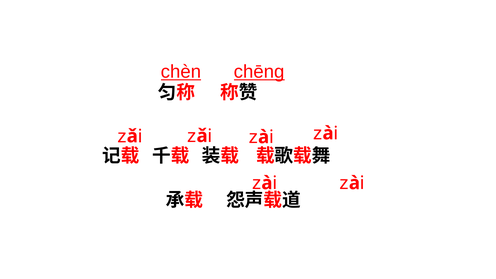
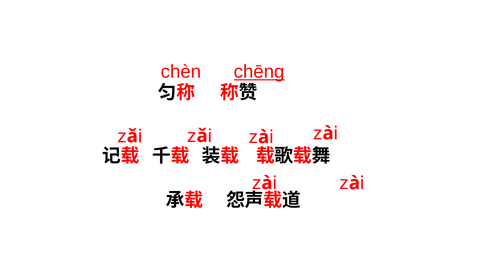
chèn underline: present -> none
